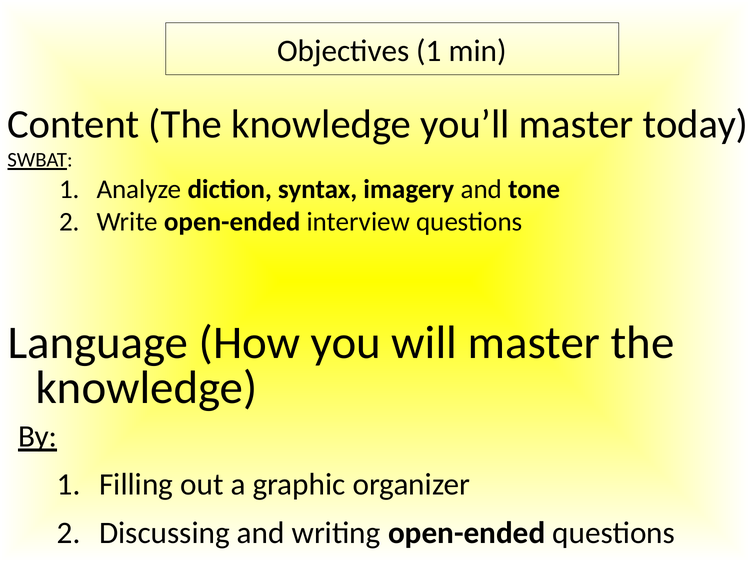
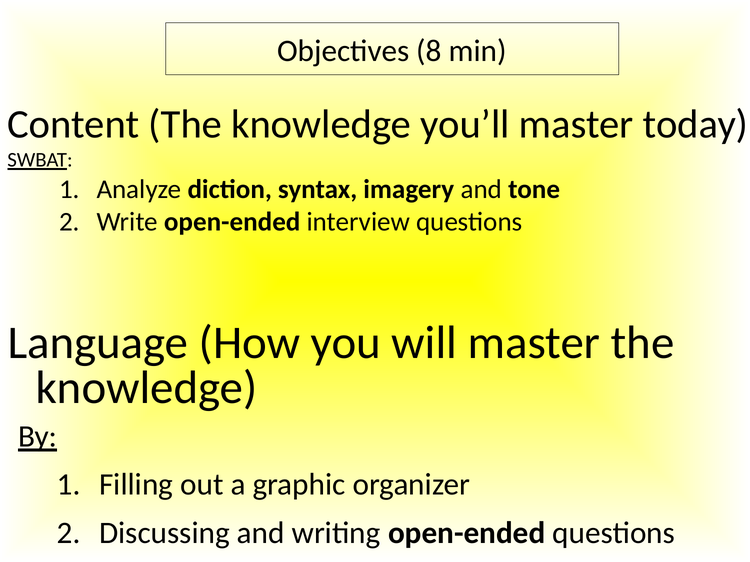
Objectives 1: 1 -> 8
